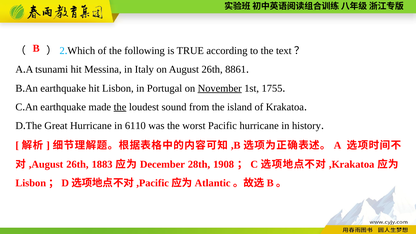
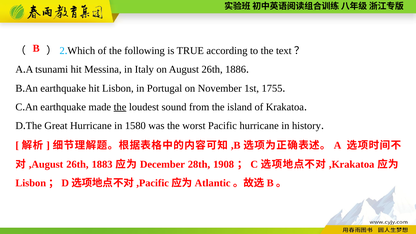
8861: 8861 -> 1886
November underline: present -> none
6110: 6110 -> 1580
